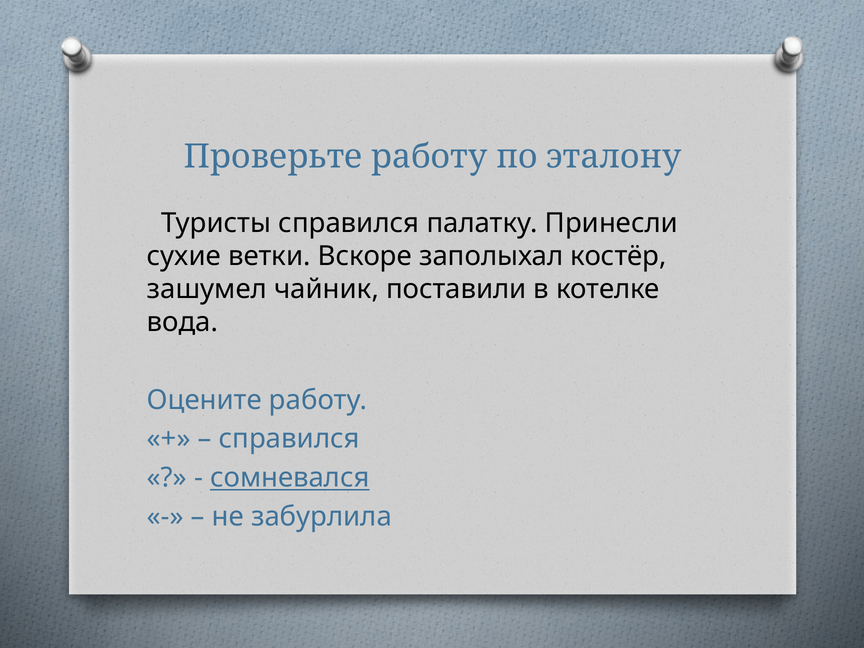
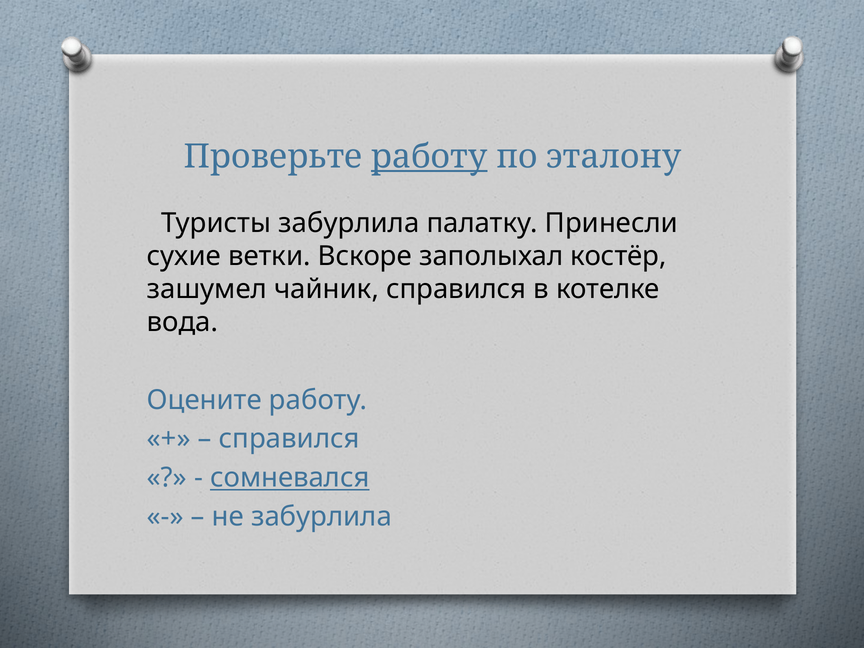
работу at (429, 156) underline: none -> present
Туристы справился: справился -> забурлила
чайник поставили: поставили -> справился
